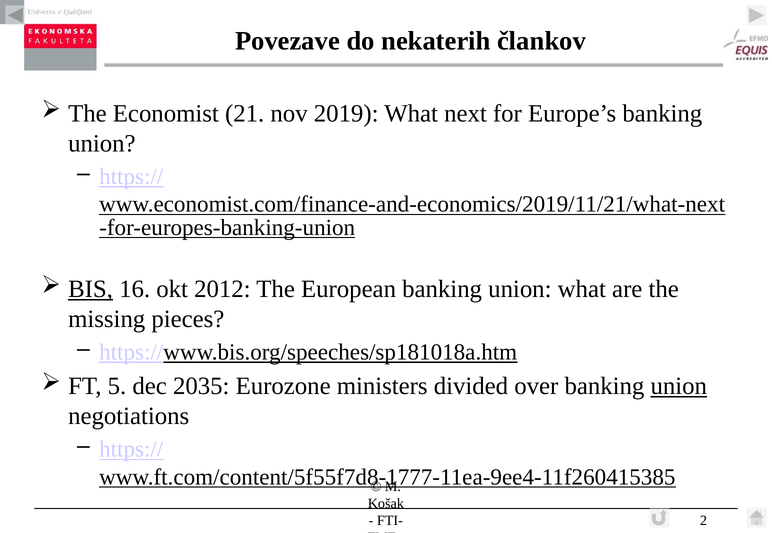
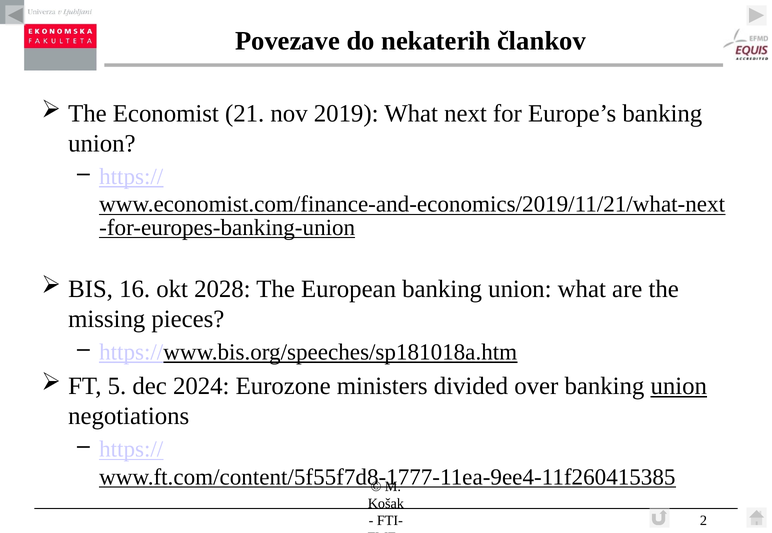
BIS underline: present -> none
2012: 2012 -> 2028
2035: 2035 -> 2024
